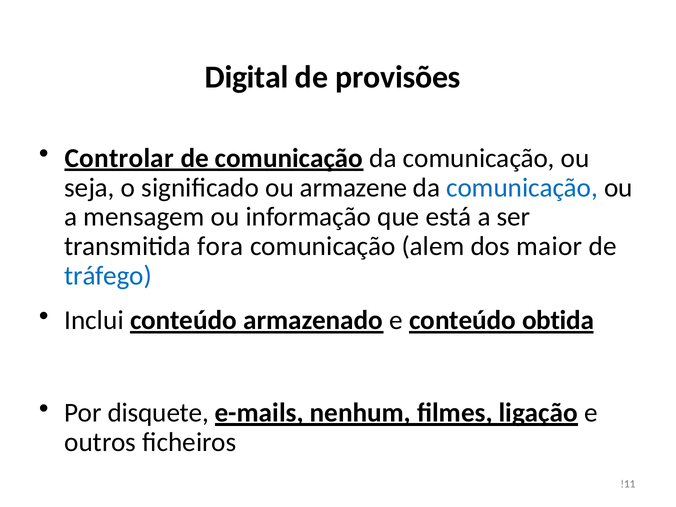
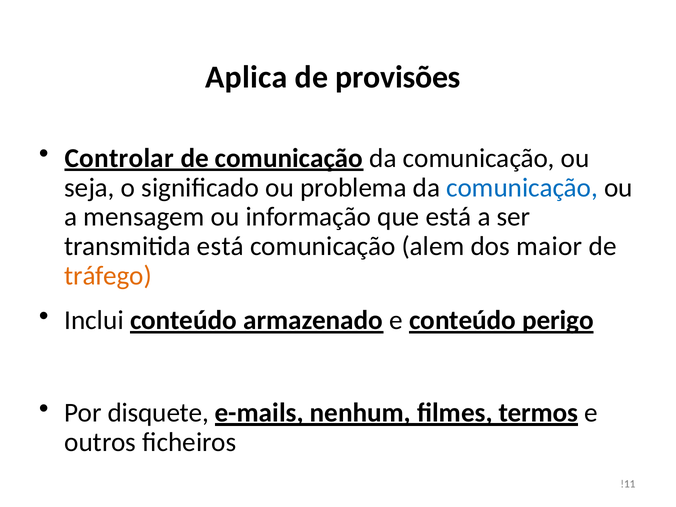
Digital: Digital -> Aplica
armazene: armazene -> problema
transmitida fora: fora -> está
tráfego colour: blue -> orange
obtida: obtida -> perigo
ligação: ligação -> termos
